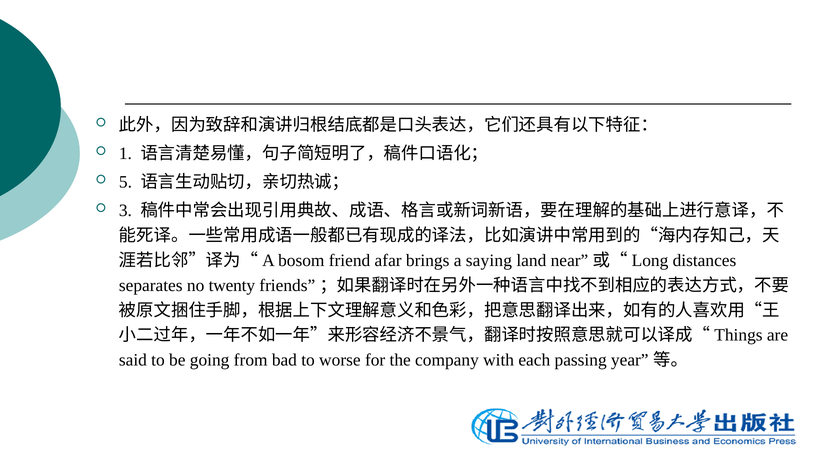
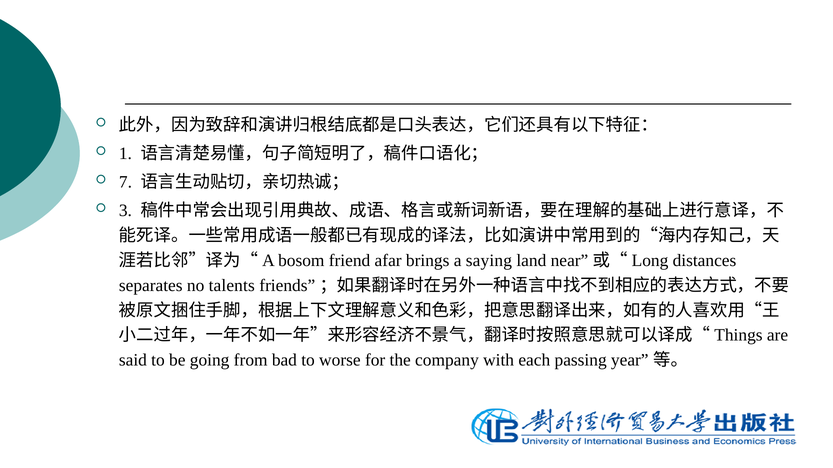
5: 5 -> 7
twenty: twenty -> talents
